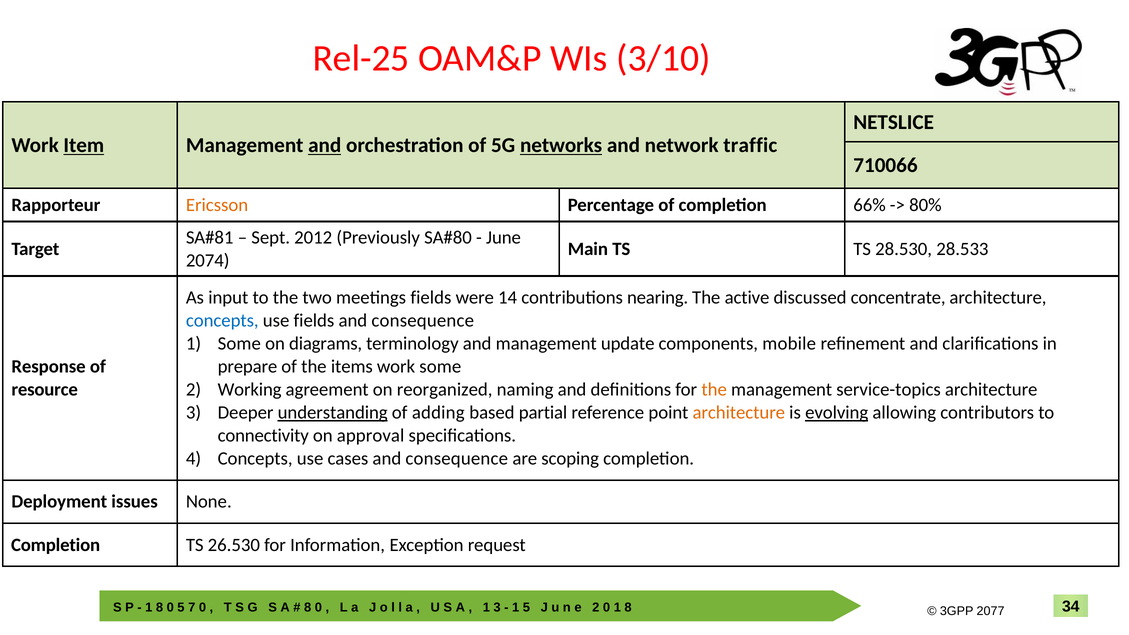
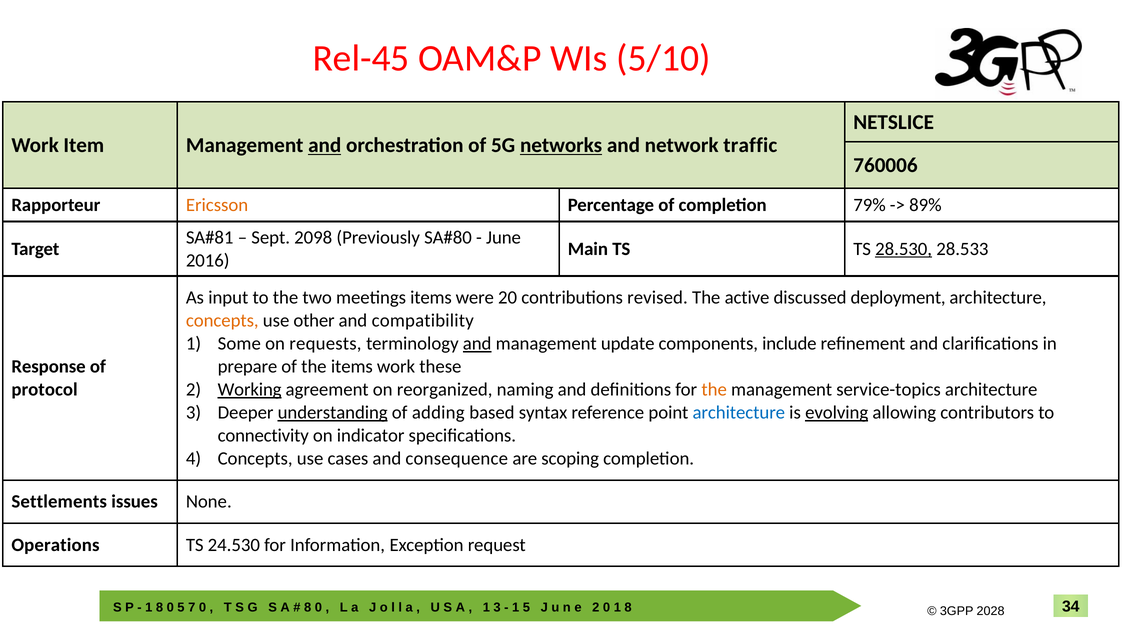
Rel-25: Rel-25 -> Rel-45
3/10: 3/10 -> 5/10
Item underline: present -> none
710066: 710066 -> 760006
66%: 66% -> 79%
80%: 80% -> 89%
Sept 2012: 2012 -> 2098
28.530 underline: none -> present
2074: 2074 -> 2016
meetings fields: fields -> items
14: 14 -> 20
nearing: nearing -> revised
concentrate: concentrate -> deployment
concepts at (222, 321) colour: blue -> orange
use fields: fields -> other
consequence at (423, 321): consequence -> compatibility
diagrams: diagrams -> requests
and at (477, 344) underline: none -> present
mobile: mobile -> include
work some: some -> these
resource: resource -> protocol
Working underline: none -> present
partial: partial -> syntax
architecture at (739, 413) colour: orange -> blue
approval: approval -> indicator
Deployment: Deployment -> Settlements
Completion at (56, 545): Completion -> Operations
26.530: 26.530 -> 24.530
2077: 2077 -> 2028
